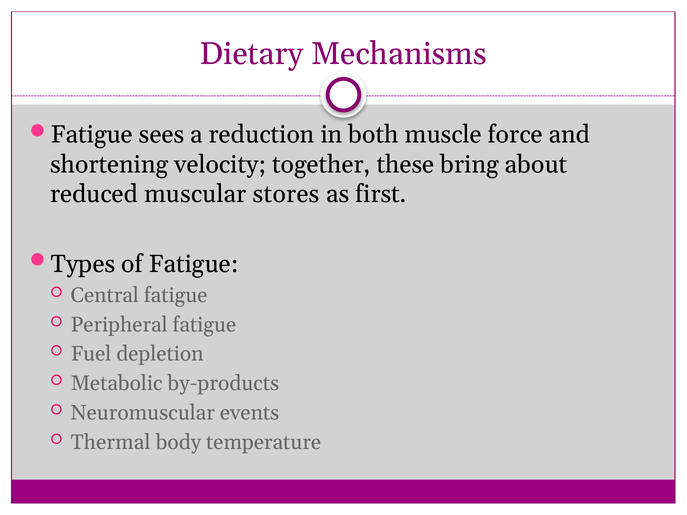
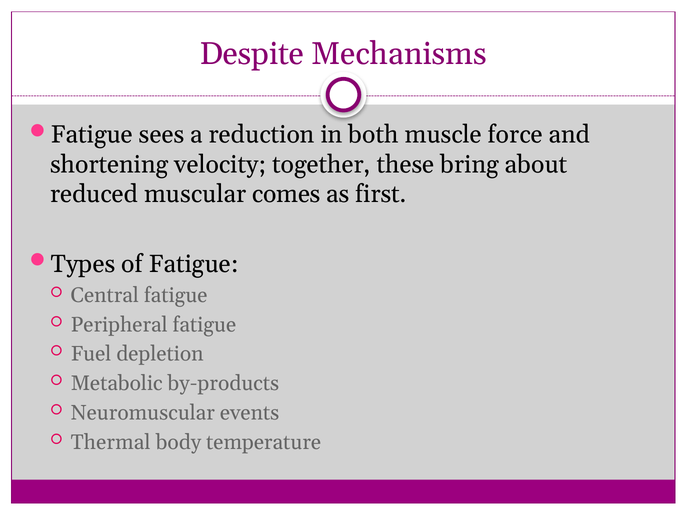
Dietary: Dietary -> Despite
stores: stores -> comes
